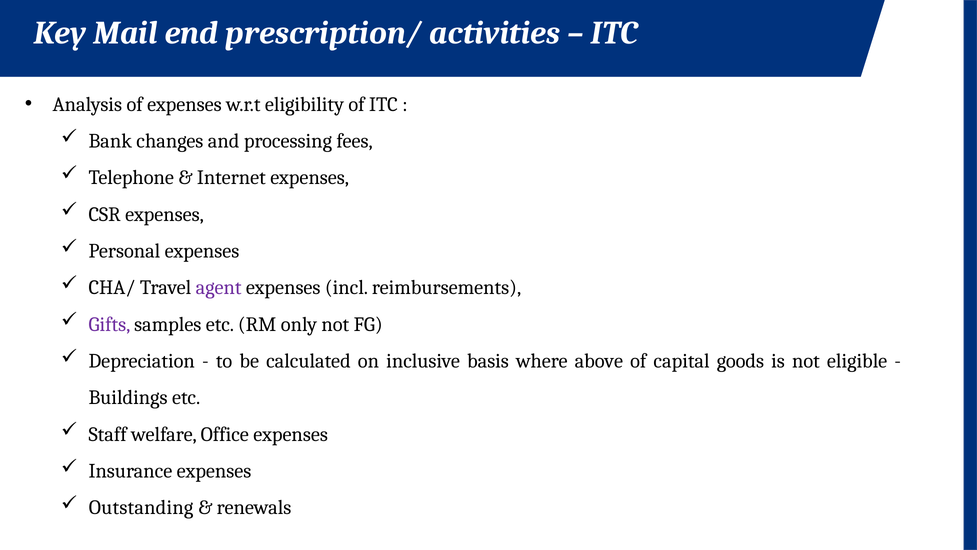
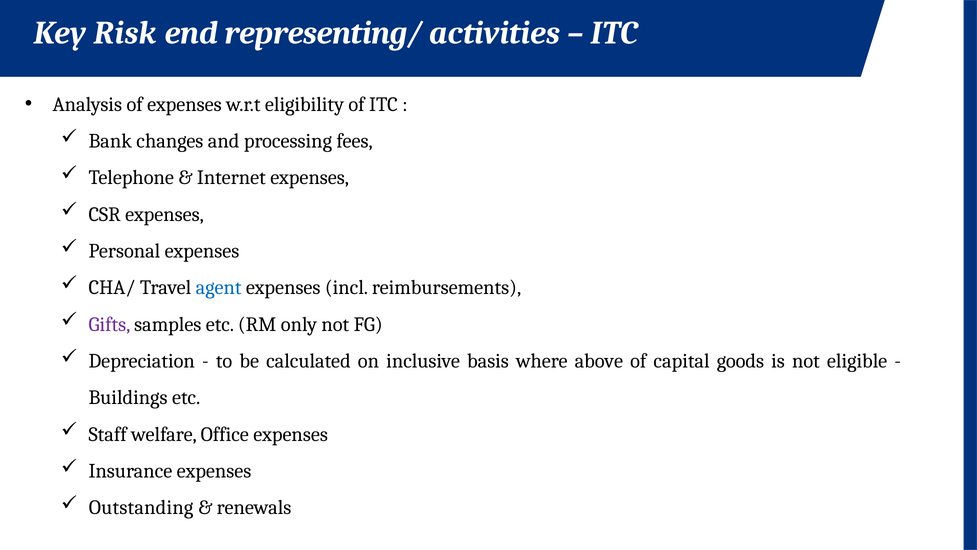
Mail: Mail -> Risk
prescription/: prescription/ -> representing/
agent colour: purple -> blue
